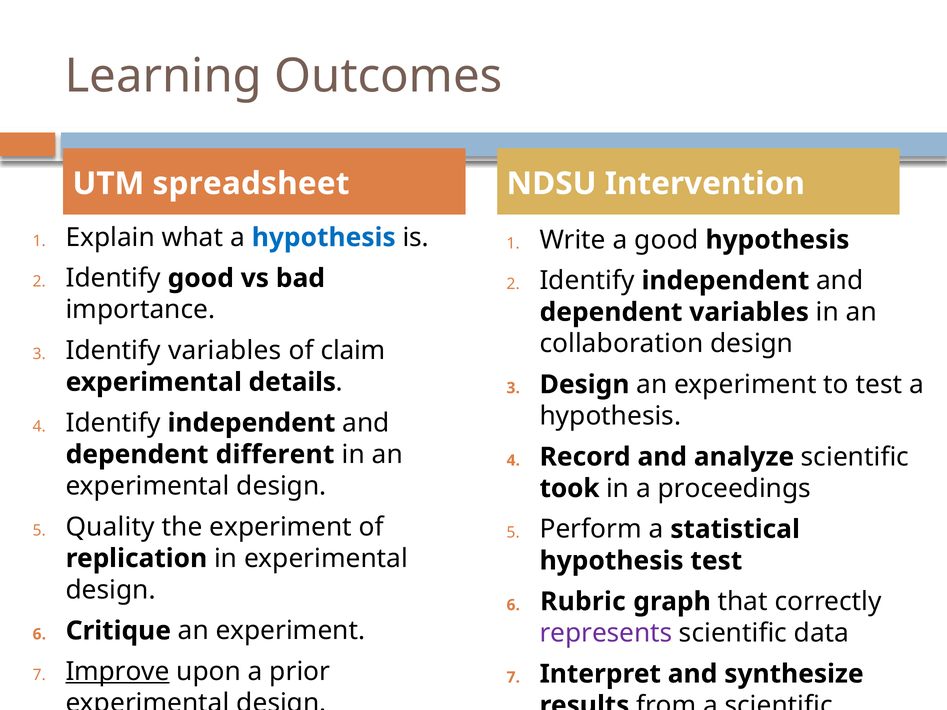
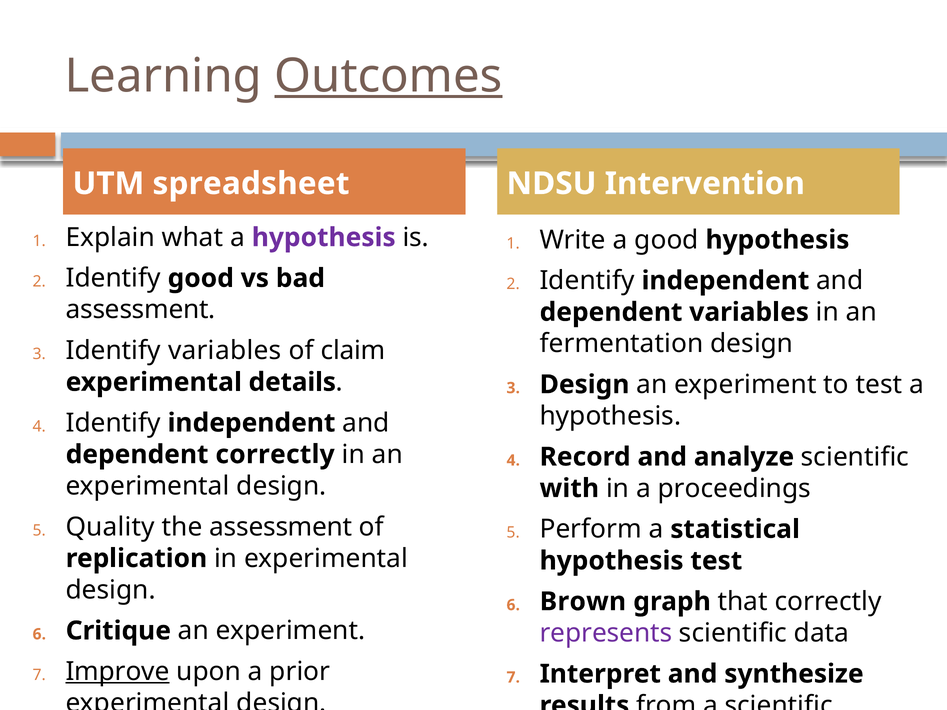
Outcomes underline: none -> present
hypothesis at (324, 238) colour: blue -> purple
importance at (140, 310): importance -> assessment
collaboration: collaboration -> fermentation
dependent different: different -> correctly
took: took -> with
the experiment: experiment -> assessment
Rubric: Rubric -> Brown
